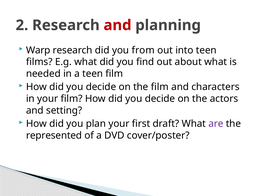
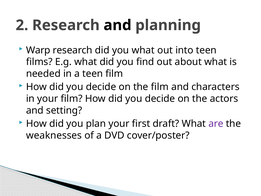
and at (118, 25) colour: red -> black
you from: from -> what
represented: represented -> weaknesses
